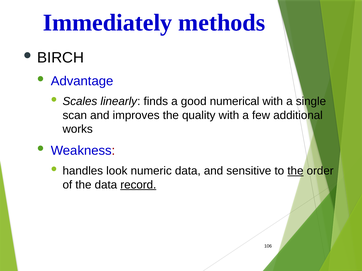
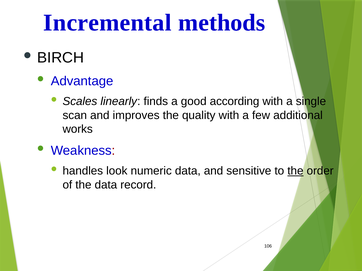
Immediately: Immediately -> Incremental
numerical: numerical -> according
record underline: present -> none
